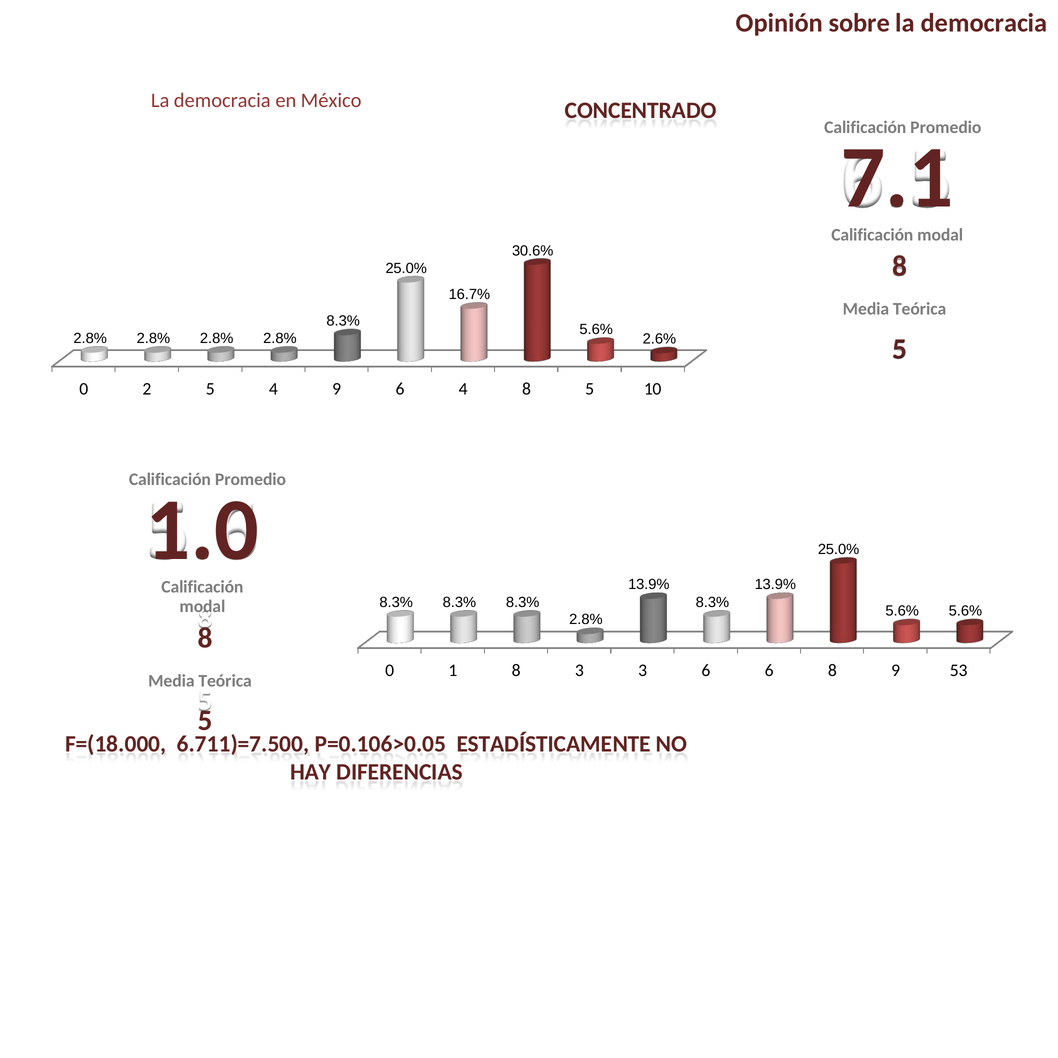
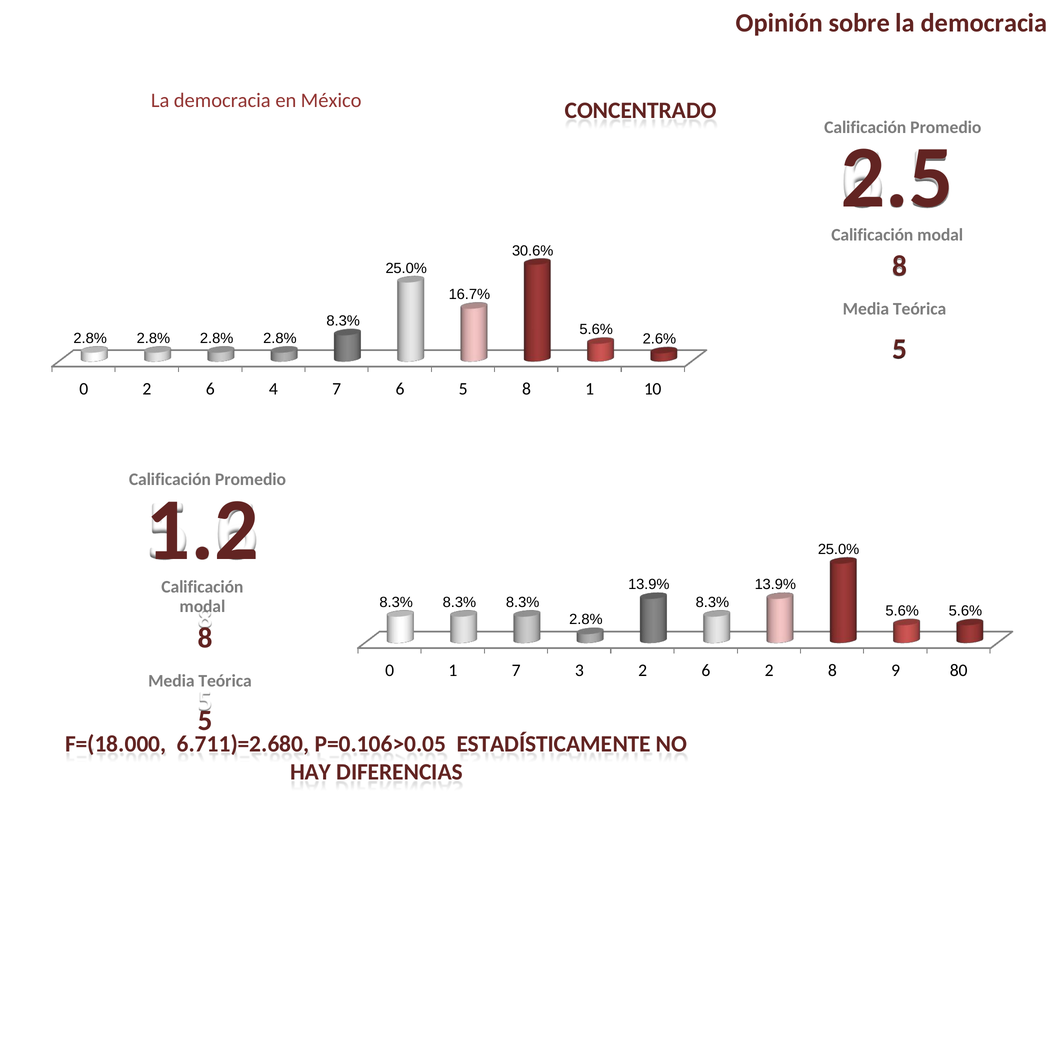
7.1: 7.1 -> 2.5
0 2 5: 5 -> 6
4 9: 9 -> 7
6 4: 4 -> 5
8 5: 5 -> 1
1.0: 1.0 -> 1.2
1 8: 8 -> 7
3 3: 3 -> 2
6 6: 6 -> 2
53: 53 -> 80
6.711)=7.500: 6.711)=7.500 -> 6.711)=2.680
